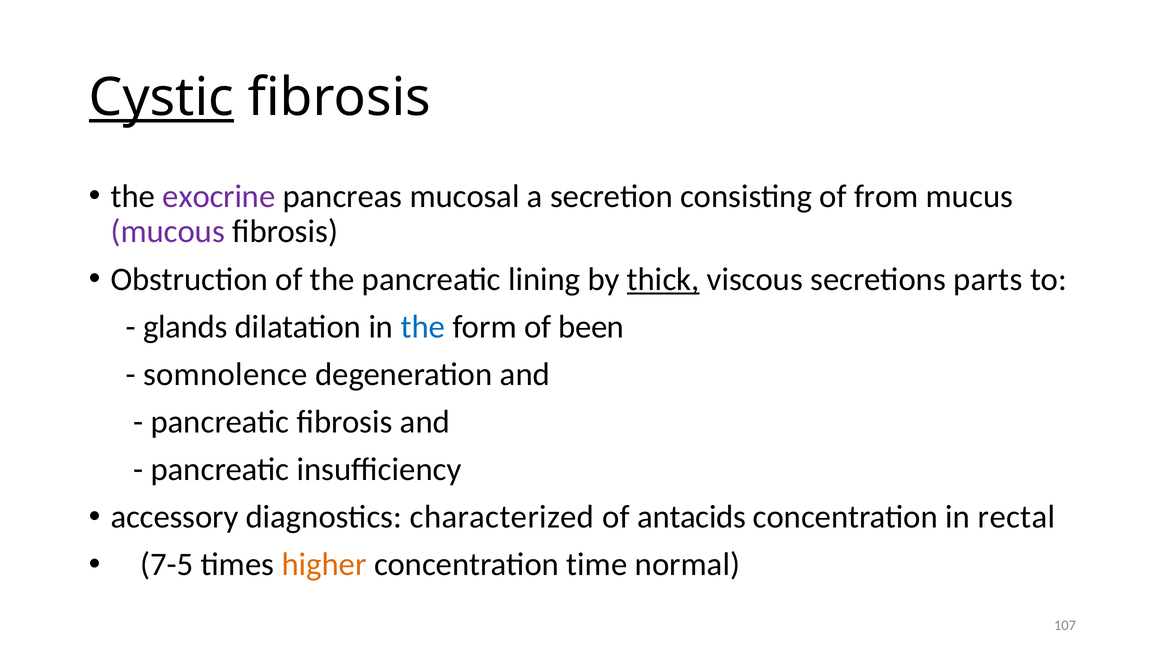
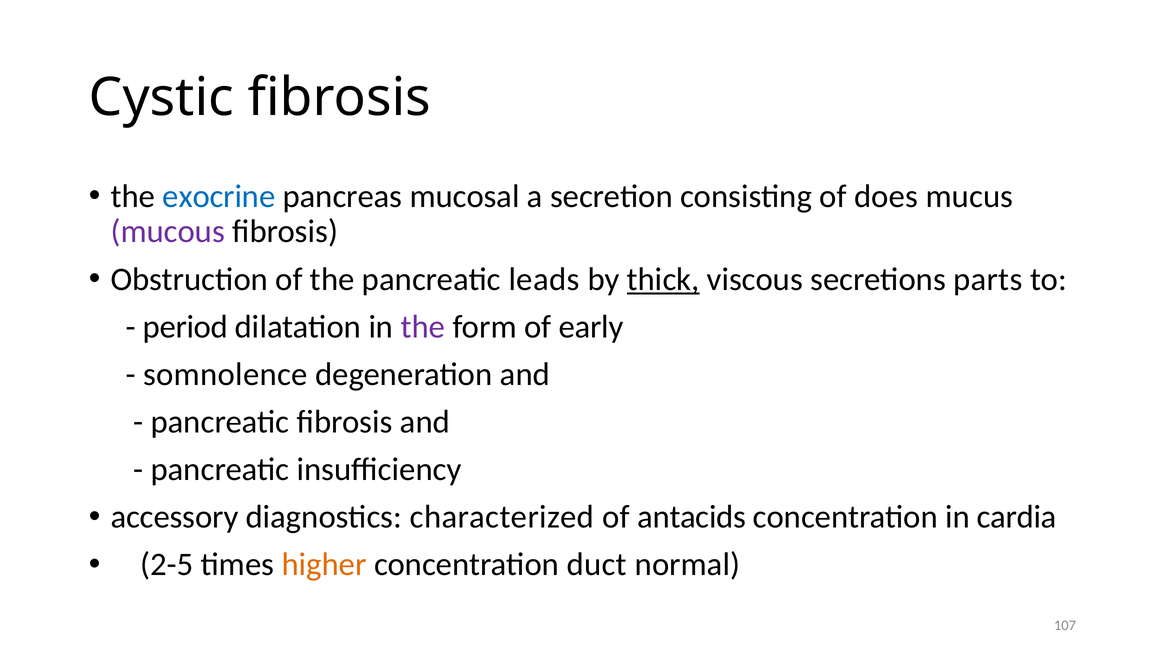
Cystic underline: present -> none
exocrine colour: purple -> blue
from: from -> does
lining: lining -> leads
glands: glands -> period
the at (423, 327) colour: blue -> purple
been: been -> early
rectal: rectal -> cardia
7-5: 7-5 -> 2-5
time: time -> duct
